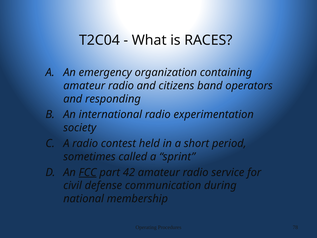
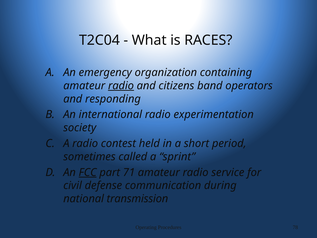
radio at (121, 86) underline: none -> present
42: 42 -> 71
membership: membership -> transmission
